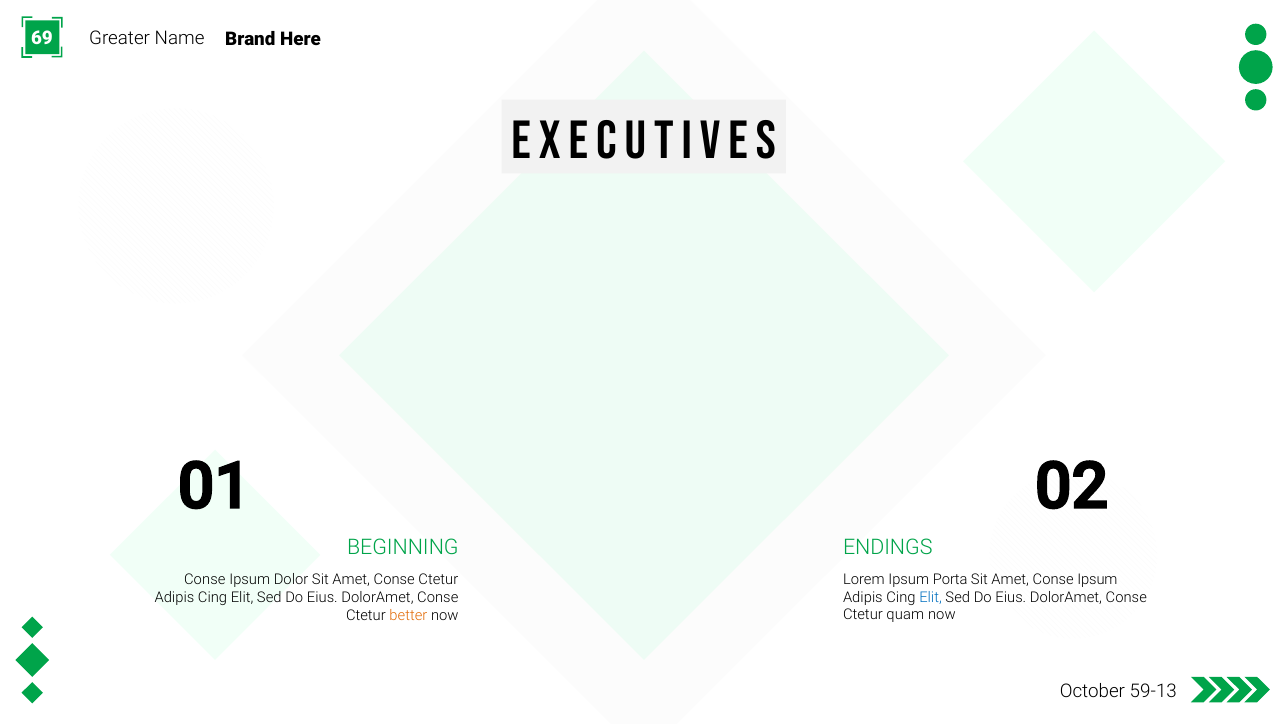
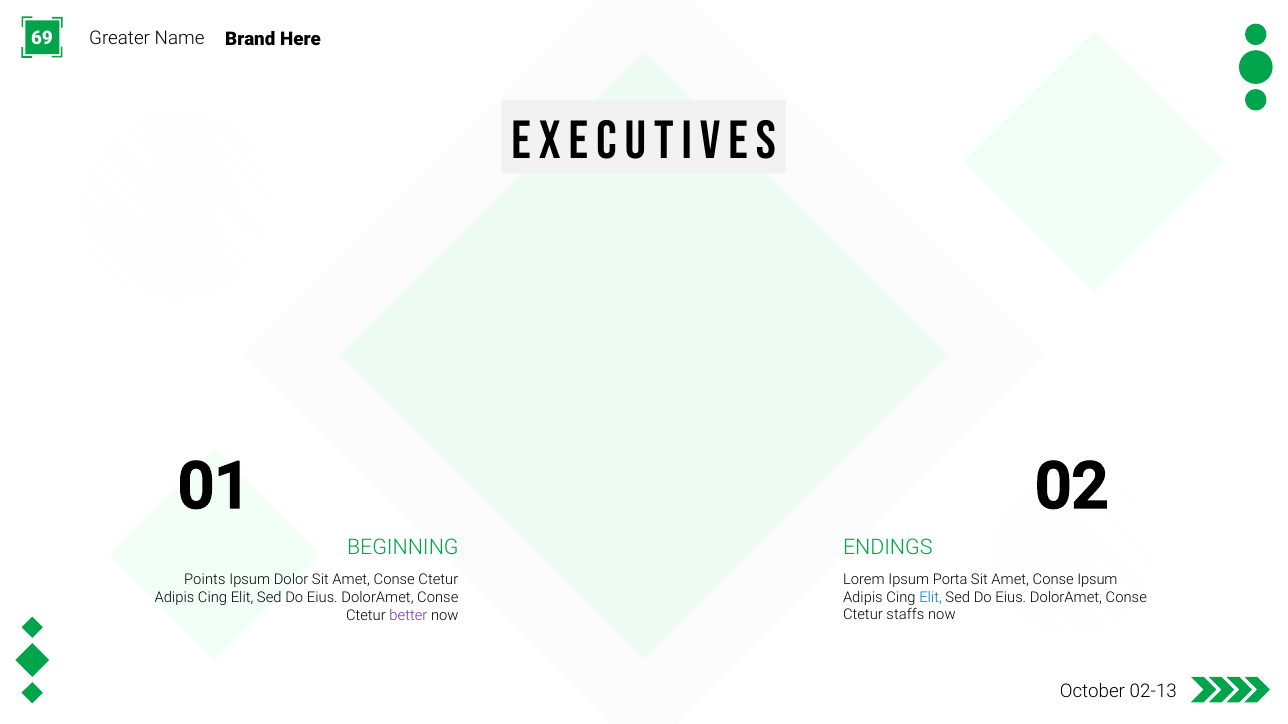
Conse at (205, 580): Conse -> Points
quam: quam -> staffs
better colour: orange -> purple
59-13: 59-13 -> 02-13
